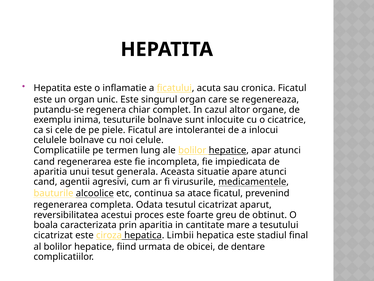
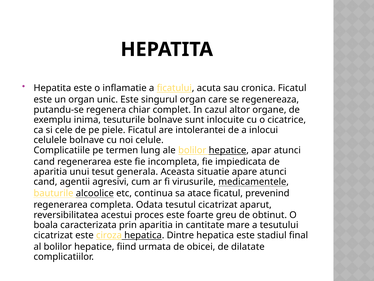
Limbii: Limbii -> Dintre
dentare: dentare -> dilatate
